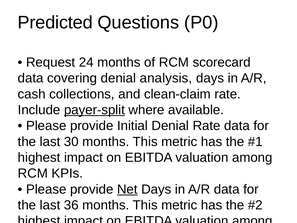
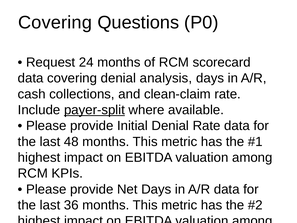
Predicted at (55, 23): Predicted -> Covering
30: 30 -> 48
Net at (127, 189) underline: present -> none
